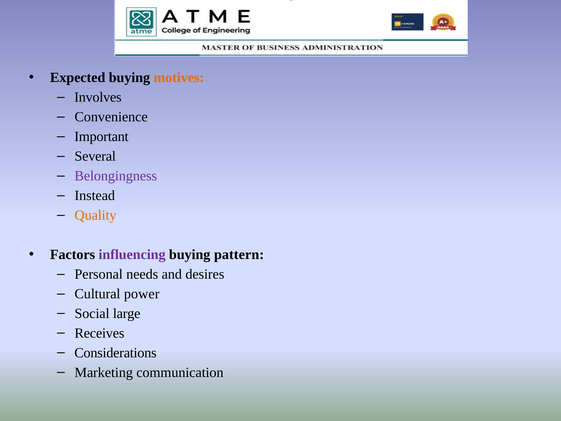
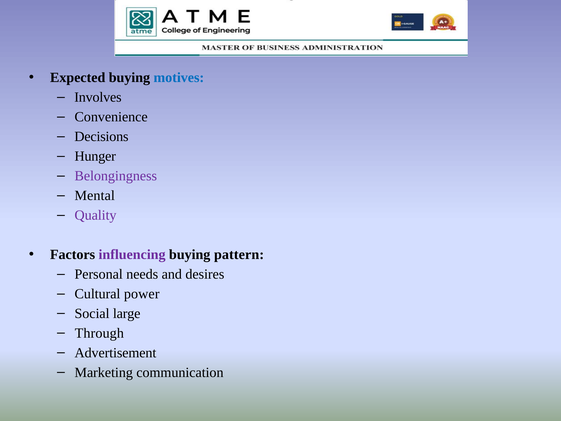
motives colour: orange -> blue
Important: Important -> Decisions
Several: Several -> Hunger
Instead: Instead -> Mental
Quality colour: orange -> purple
Receives: Receives -> Through
Considerations: Considerations -> Advertisement
